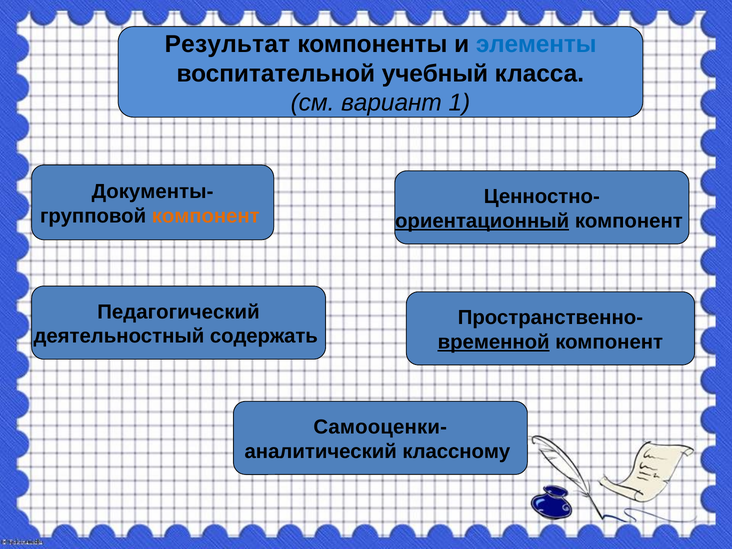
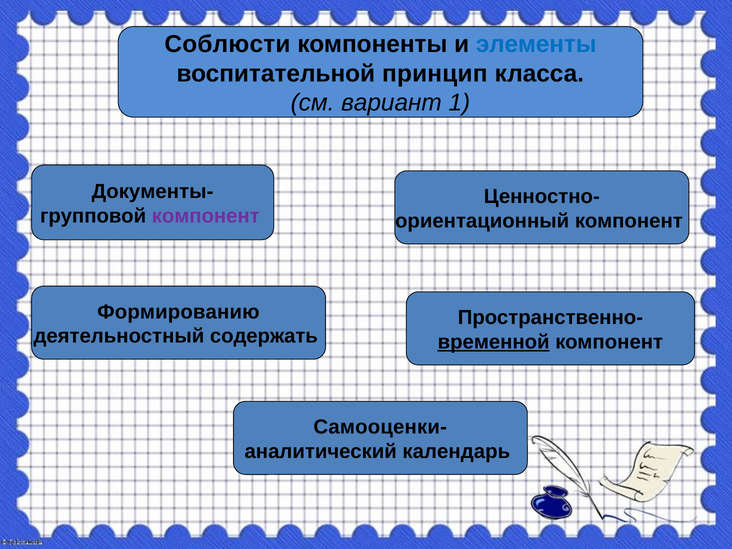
Результат: Результат -> Соблюсти
учебный: учебный -> принцип
компонент at (206, 216) colour: orange -> purple
ориентационный underline: present -> none
Педагогический: Педагогический -> Формированию
классному: классному -> календарь
